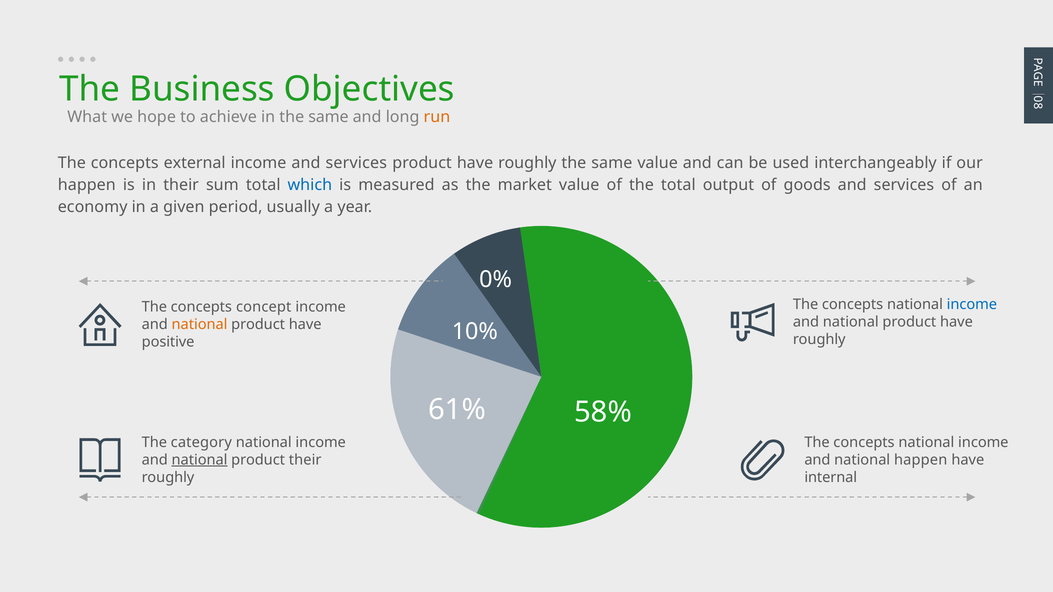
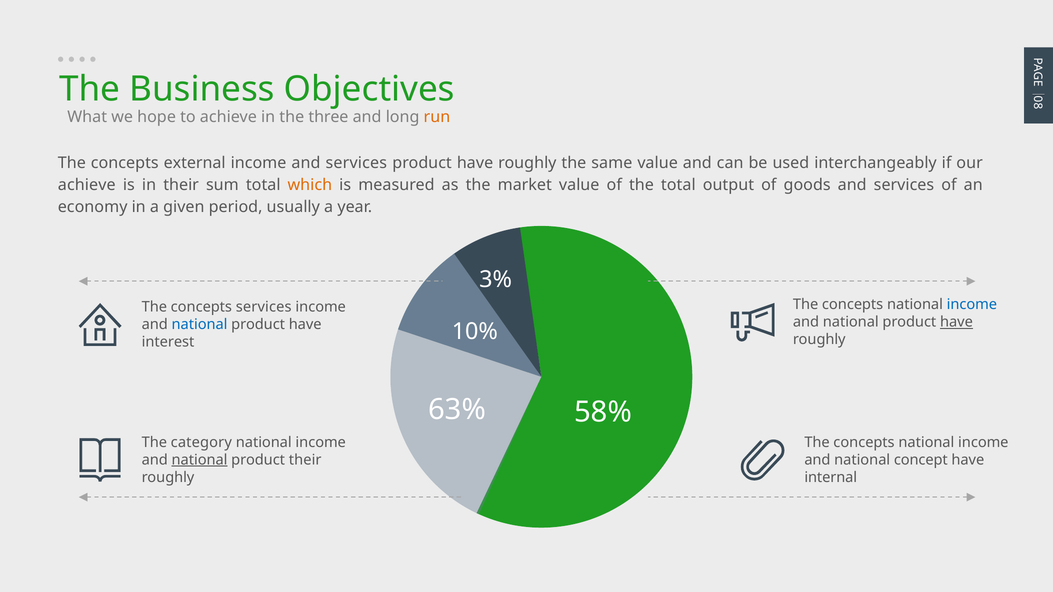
in the same: same -> three
happen at (87, 185): happen -> achieve
which colour: blue -> orange
0%: 0% -> 3%
concepts concept: concept -> services
have at (956, 322) underline: none -> present
national at (200, 325) colour: orange -> blue
positive: positive -> interest
61%: 61% -> 63%
national happen: happen -> concept
